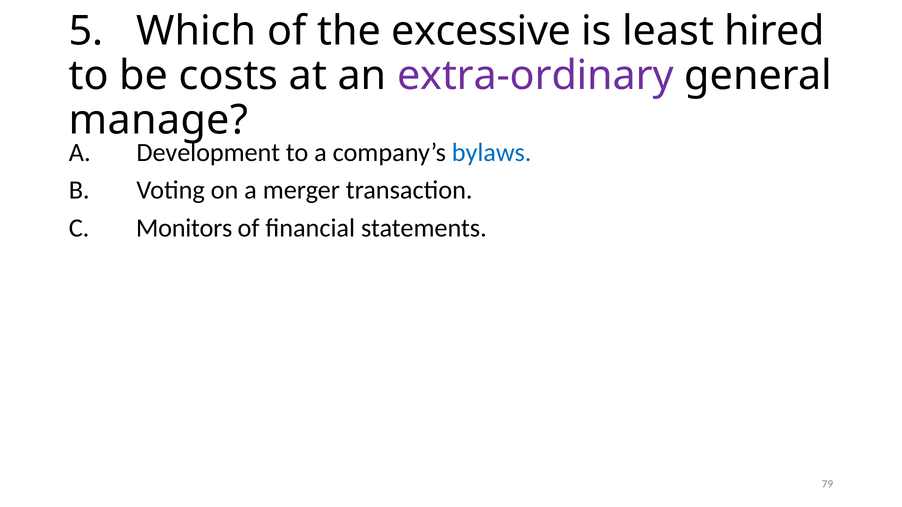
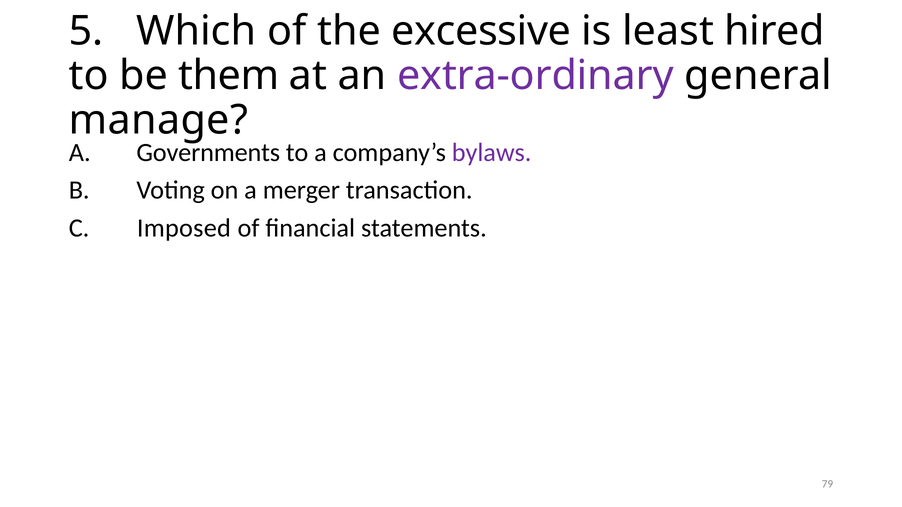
costs: costs -> them
Development: Development -> Governments
bylaws colour: blue -> purple
Monitors: Monitors -> Imposed
